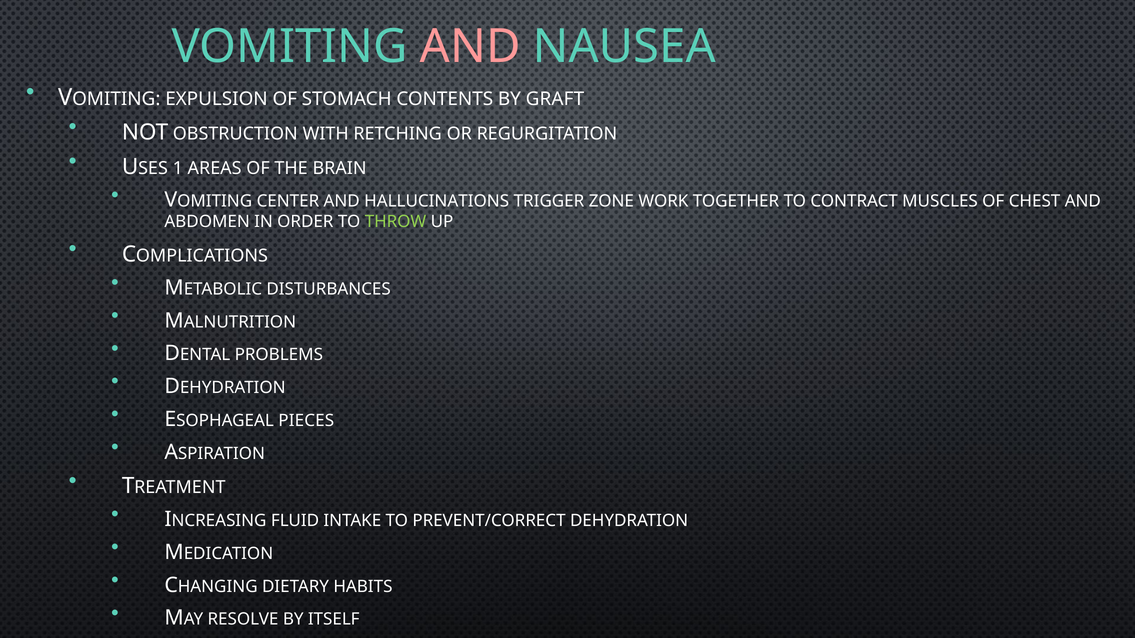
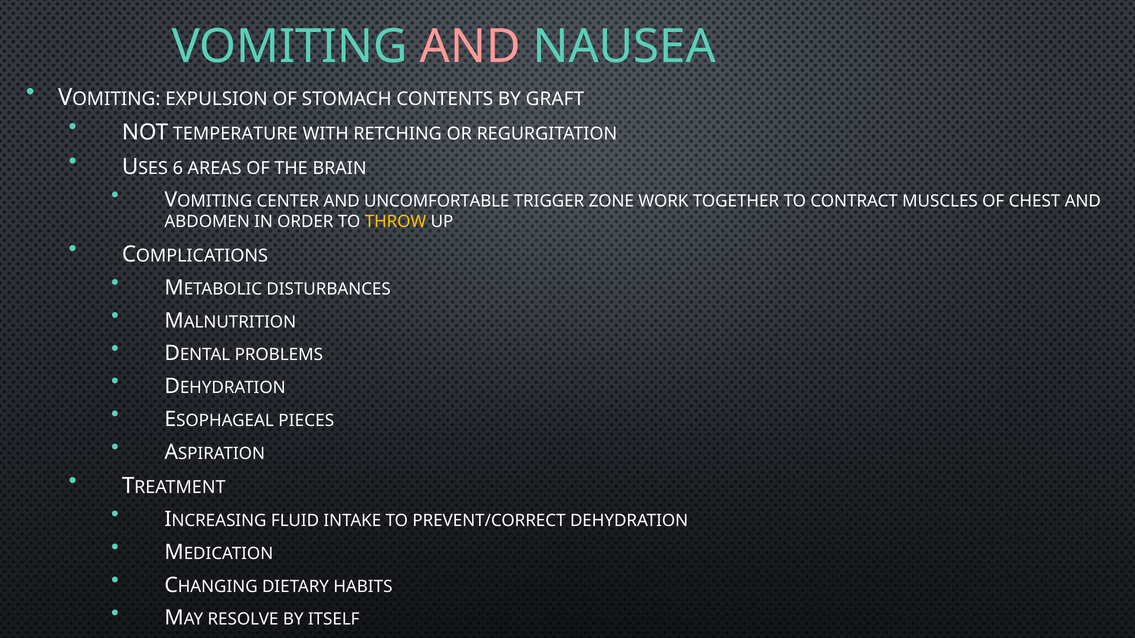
OBSTRUCTION: OBSTRUCTION -> TEMPERATURE
1: 1 -> 6
HALLUCINATIONS: HALLUCINATIONS -> UNCOMFORTABLE
THROW colour: light green -> yellow
